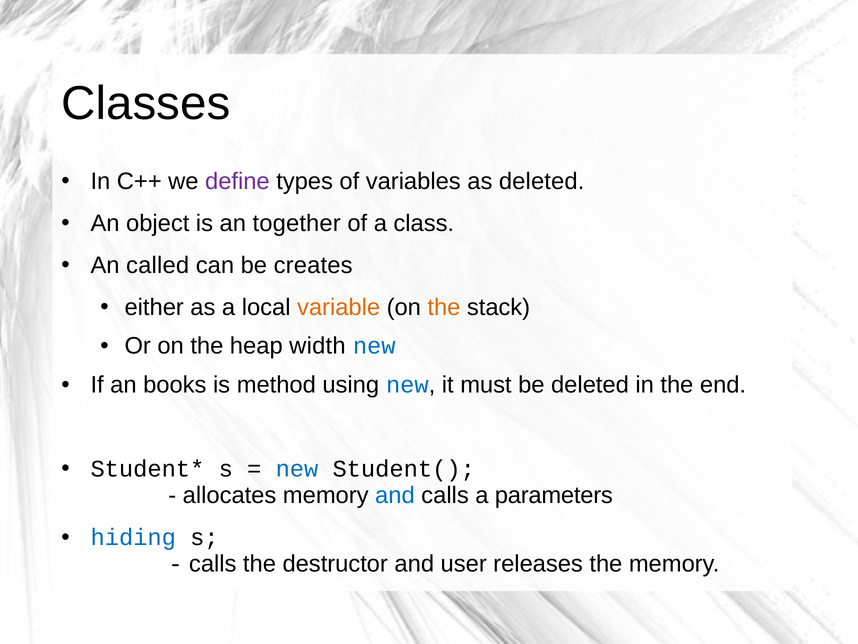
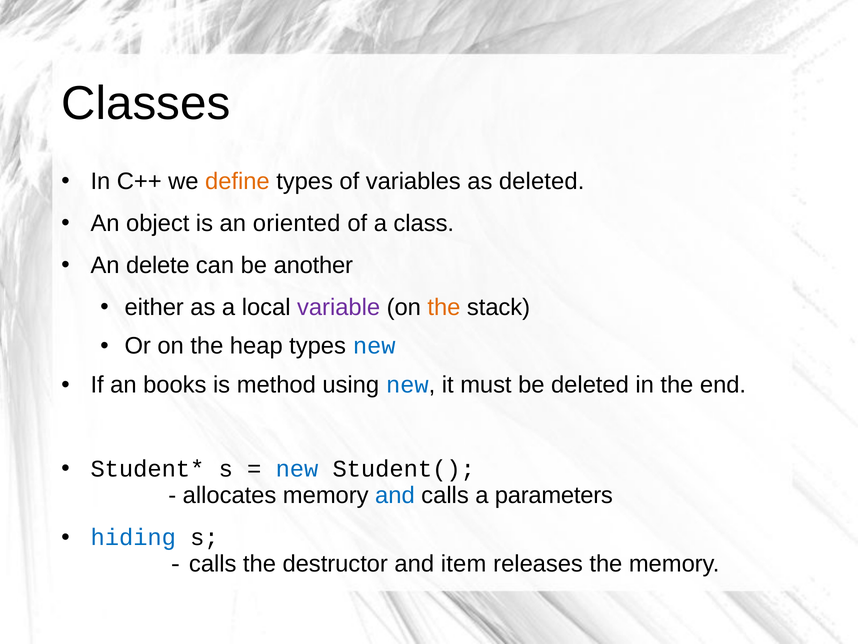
define colour: purple -> orange
together: together -> oriented
called: called -> delete
creates: creates -> another
variable colour: orange -> purple
heap width: width -> types
user: user -> item
